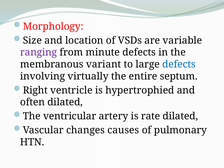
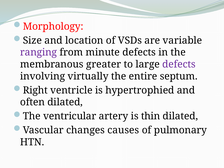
variant: variant -> greater
defects at (179, 64) colour: blue -> purple
rate: rate -> thin
